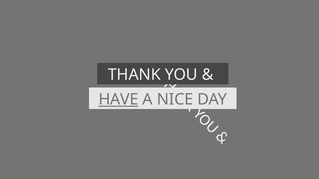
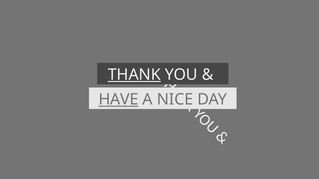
THANK underline: none -> present
